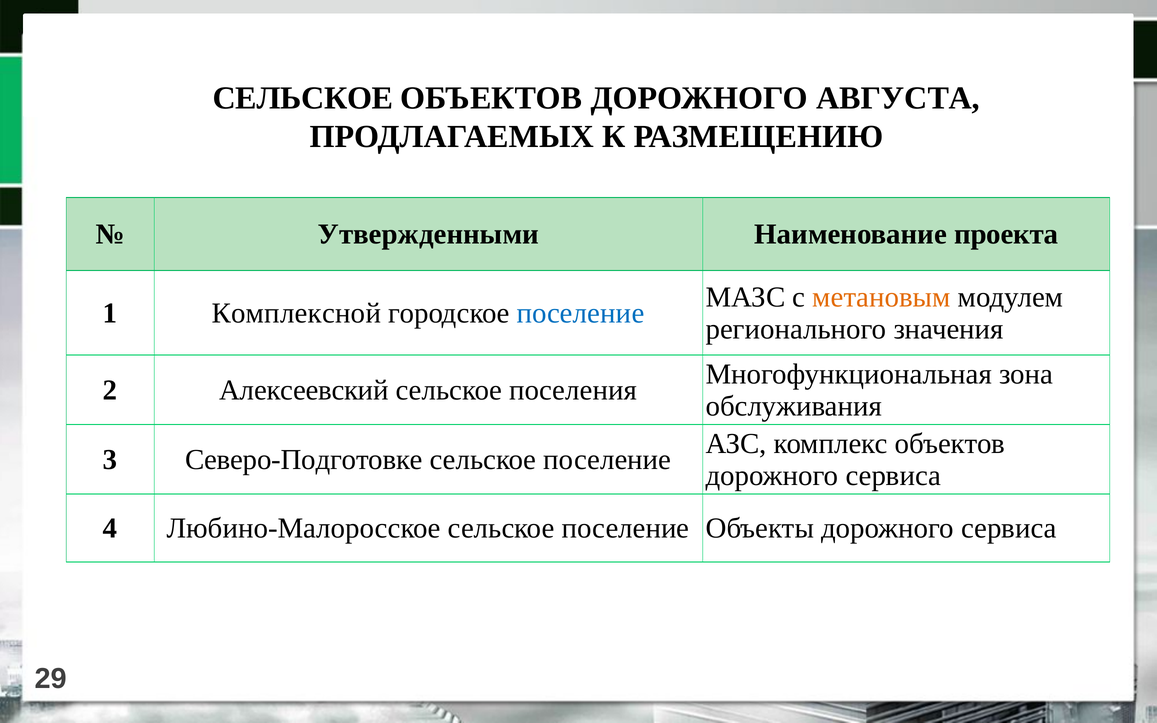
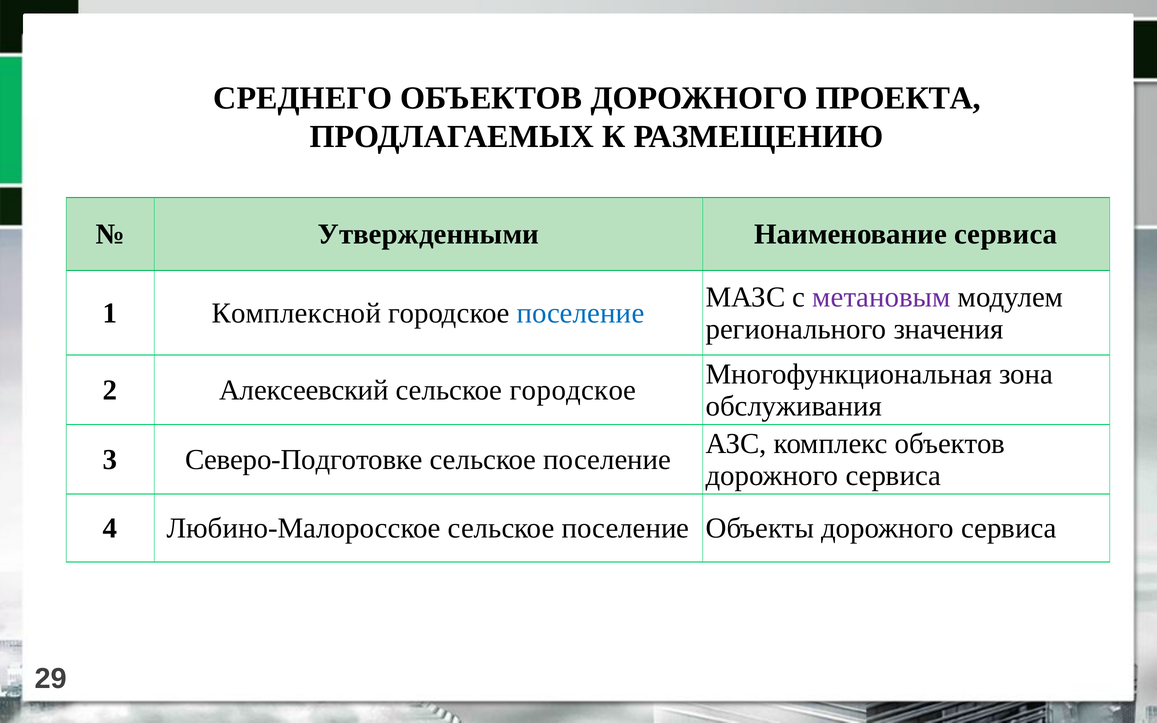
СЕЛЬСКОЕ at (303, 98): СЕЛЬСКОЕ -> СРЕДНЕГО
АВГУСТА: АВГУСТА -> ПРОЕКТА
Наименование проекта: проекта -> сервиса
метановым colour: orange -> purple
сельское поселения: поселения -> городское
